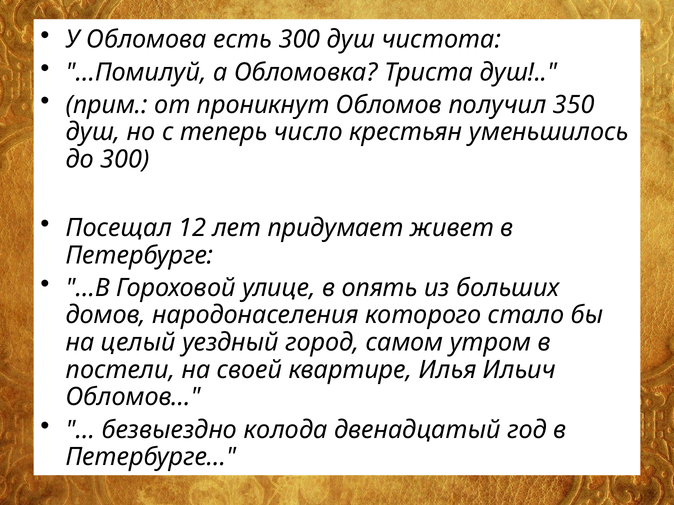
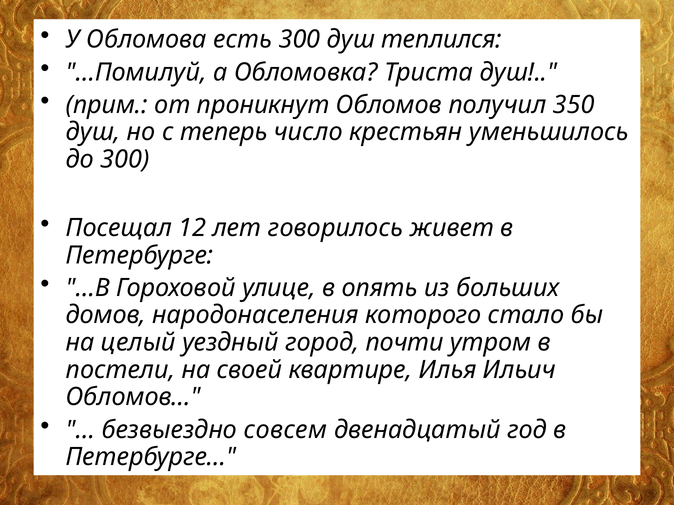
чистота: чистота -> теплился
придумает: придумает -> говорилось
самом: самом -> почти
колода: колода -> совсем
